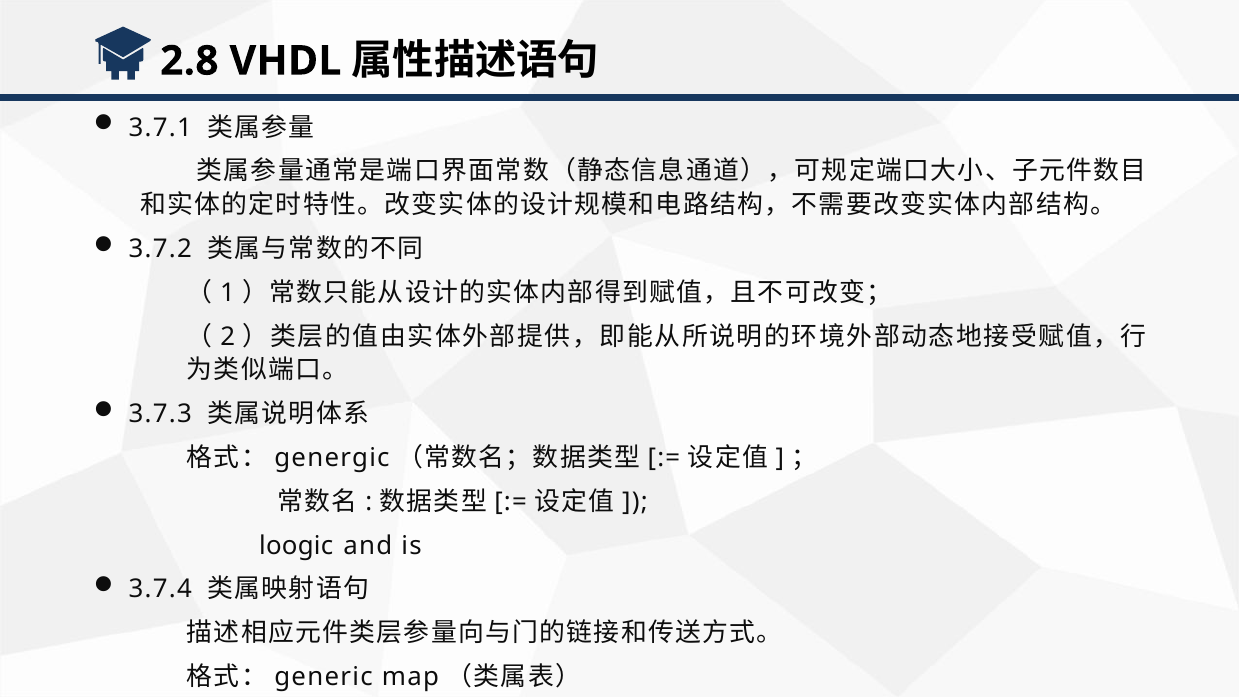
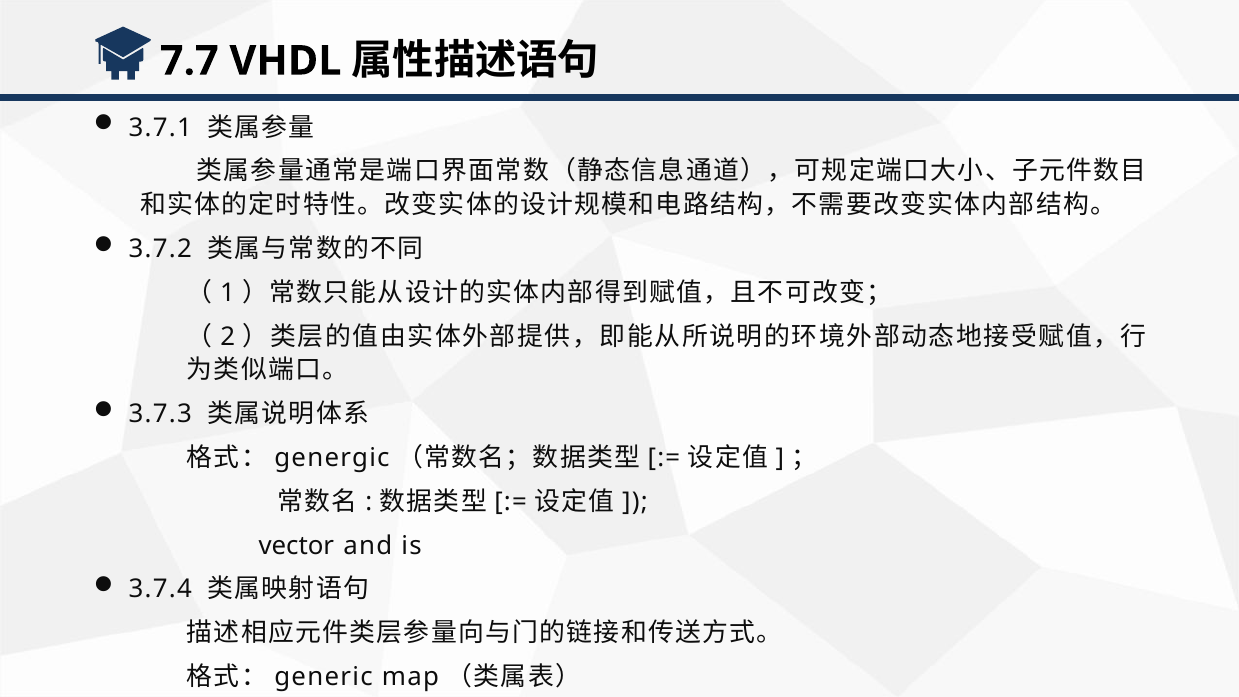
2.8: 2.8 -> 7.7
loogic: loogic -> vector
